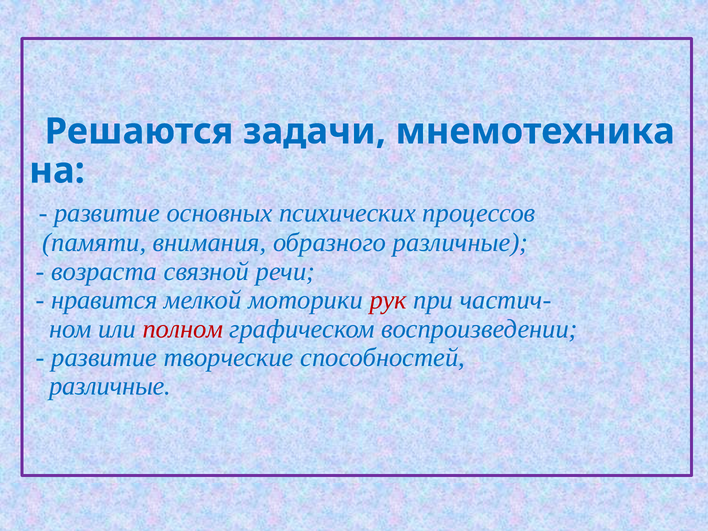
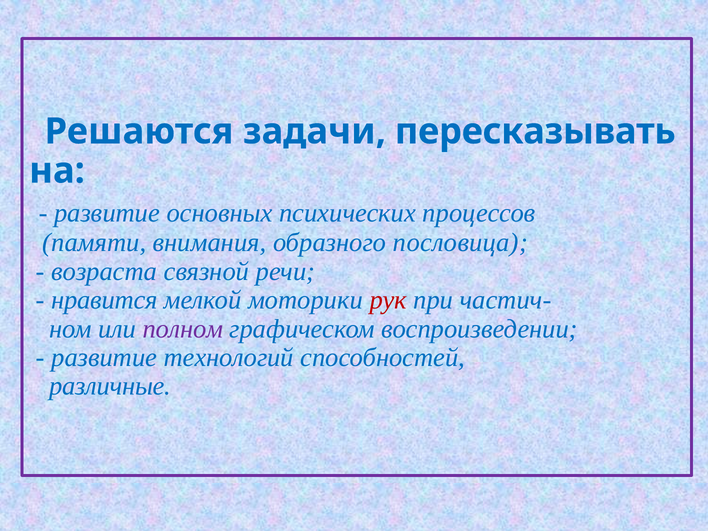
мнемотехника: мнемотехника -> пересказывать
образного различные: различные -> пословица
полном colour: red -> purple
творческие: творческие -> технологий
